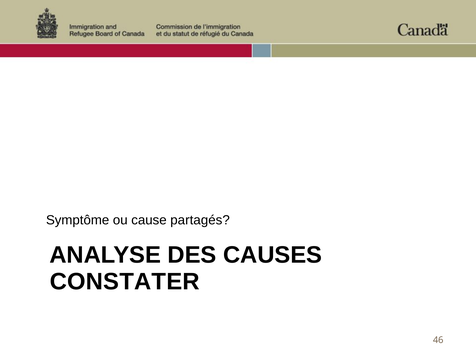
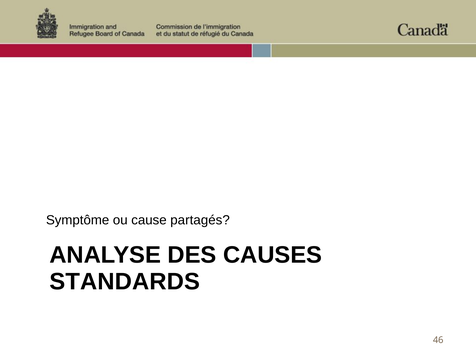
CONSTATER: CONSTATER -> STANDARDS
